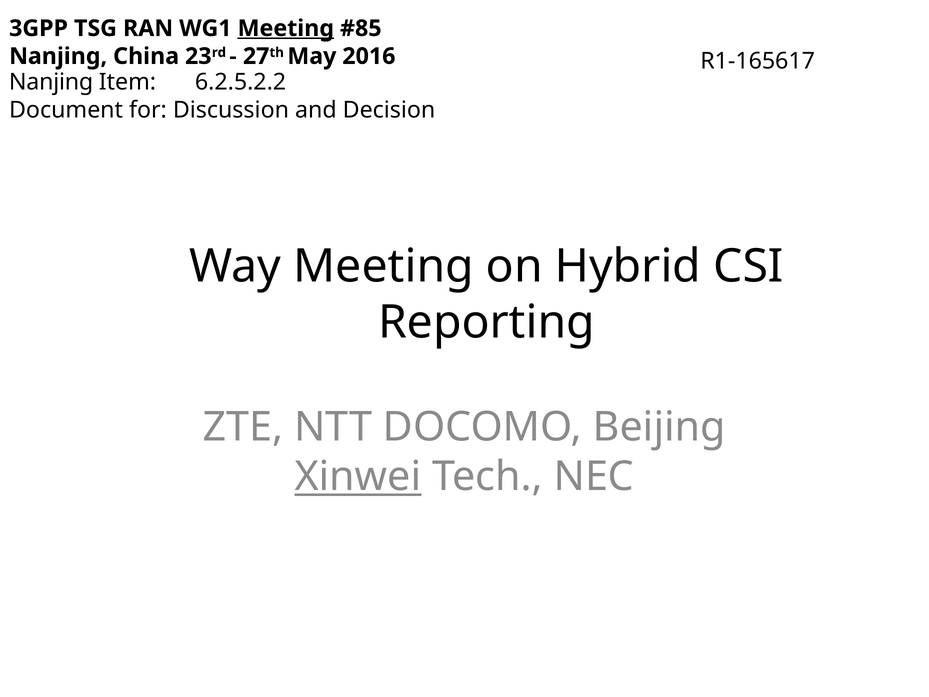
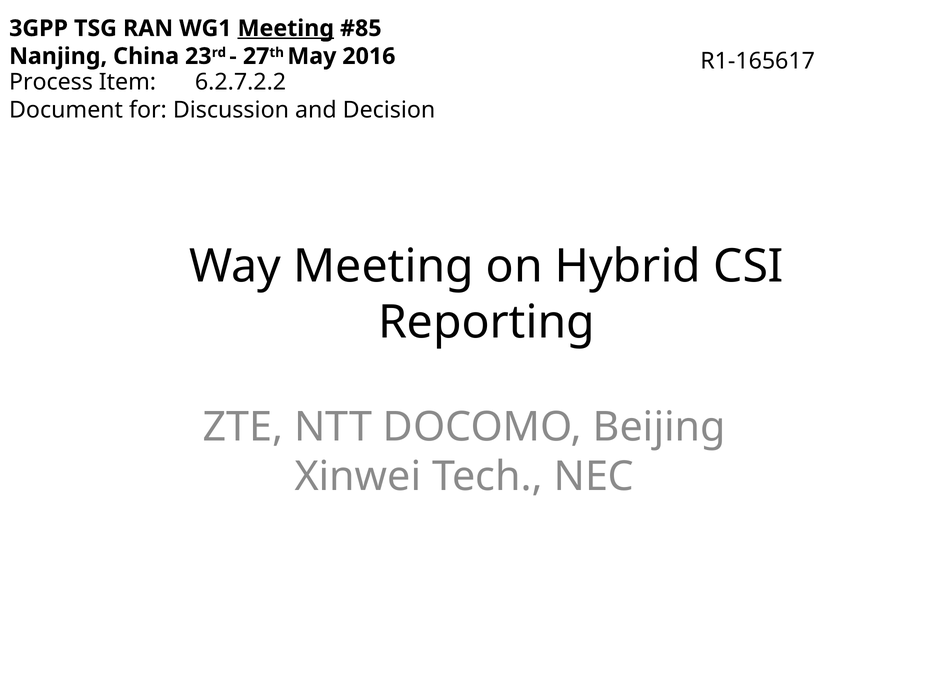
Nanjing at (51, 82): Nanjing -> Process
6.2.5.2.2: 6.2.5.2.2 -> 6.2.7.2.2
Xinwei underline: present -> none
